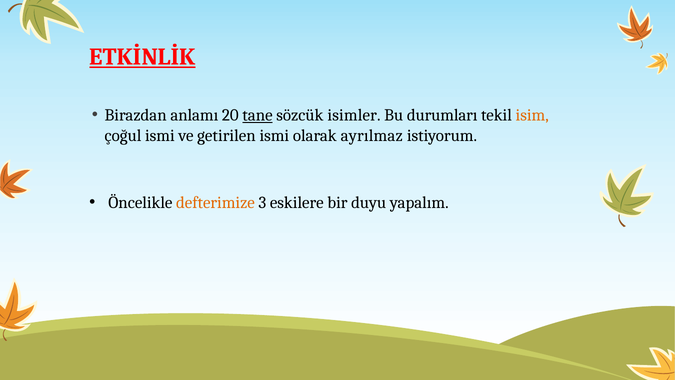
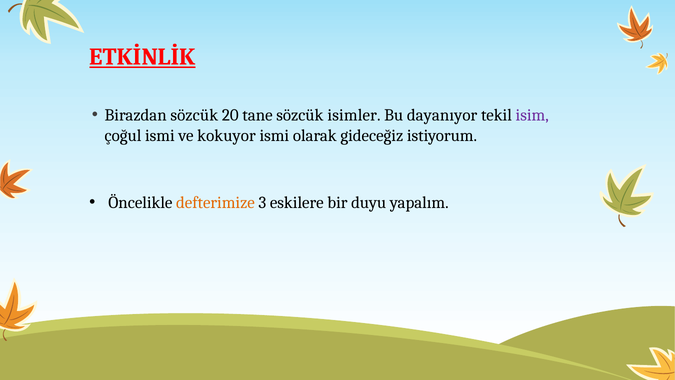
Birazdan anlamı: anlamı -> sözcük
tane underline: present -> none
durumları: durumları -> dayanıyor
isim colour: orange -> purple
getirilen: getirilen -> kokuyor
ayrılmaz: ayrılmaz -> gideceğiz
